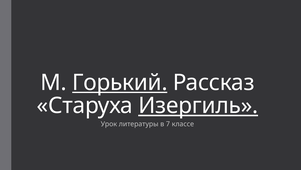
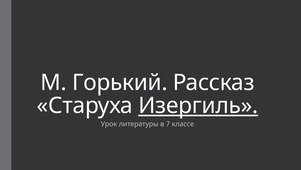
Горький underline: present -> none
